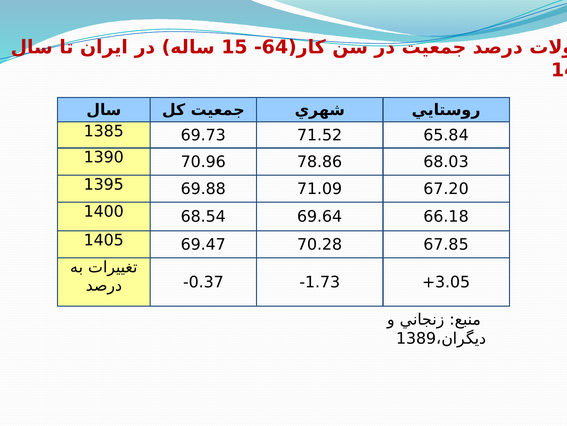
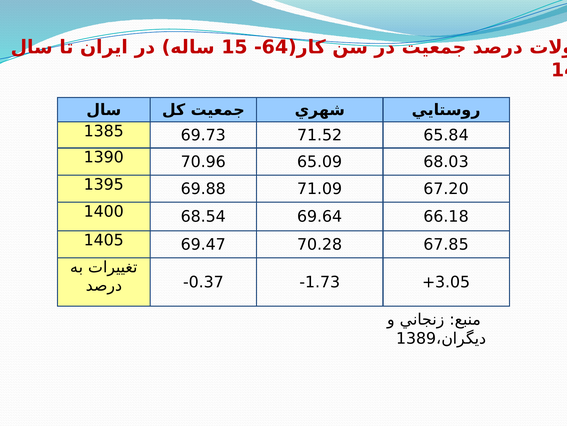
78.86: 78.86 -> 65.09
